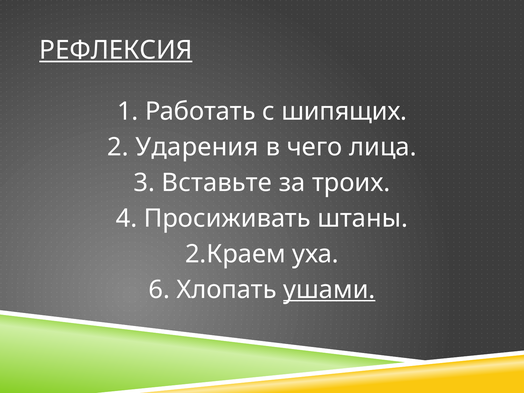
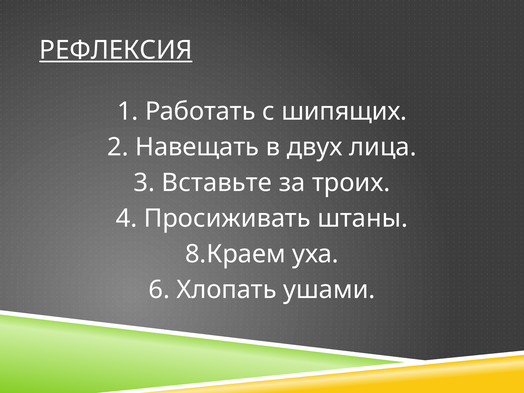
Ударения: Ударения -> Навещать
чего: чего -> двух
2.Краем: 2.Краем -> 8.Краем
ушами underline: present -> none
